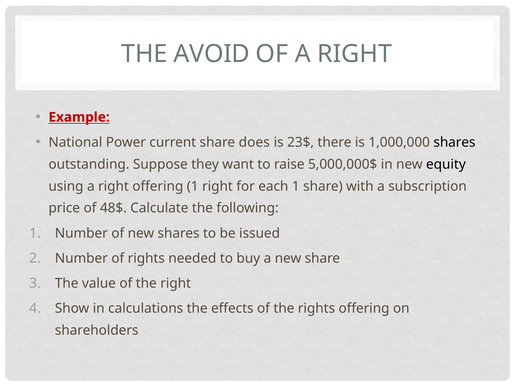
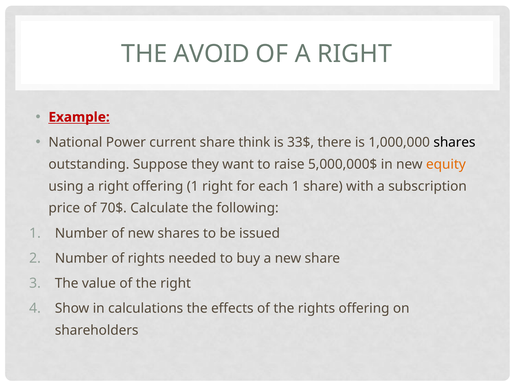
does: does -> think
23$: 23$ -> 33$
equity colour: black -> orange
48$: 48$ -> 70$
